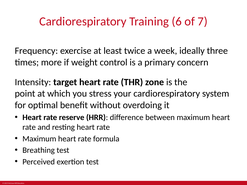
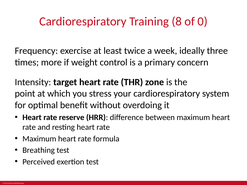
6: 6 -> 8
7: 7 -> 0
